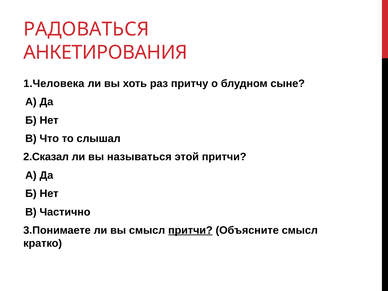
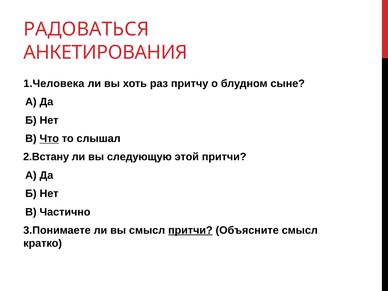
Что underline: none -> present
2.Сказал: 2.Сказал -> 2.Встану
называться: называться -> следующую
